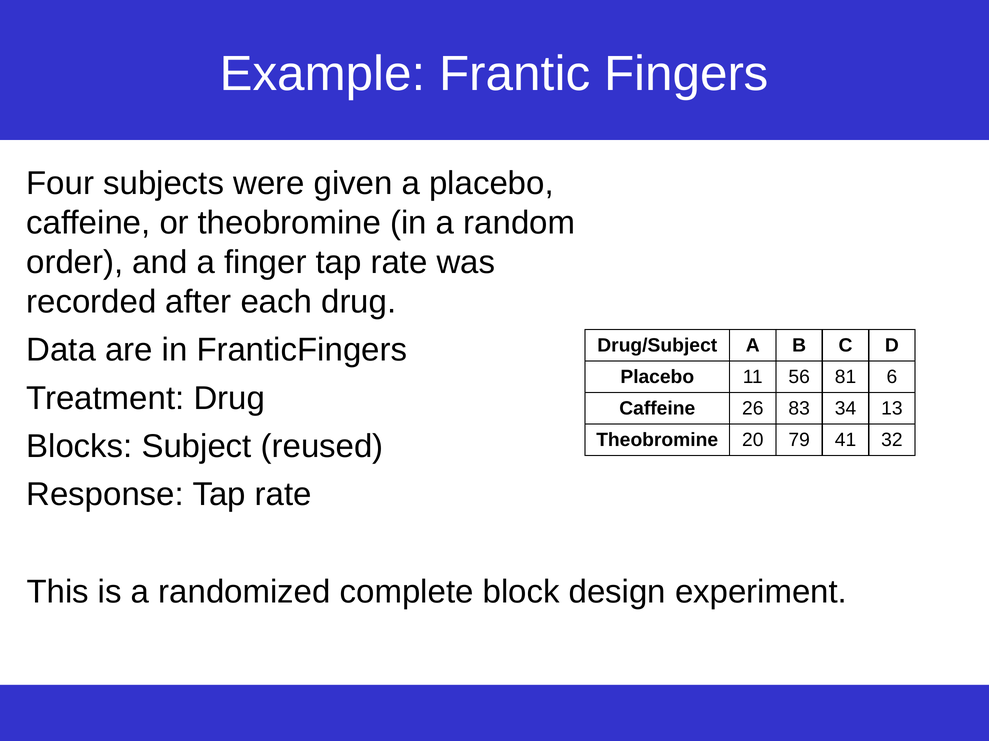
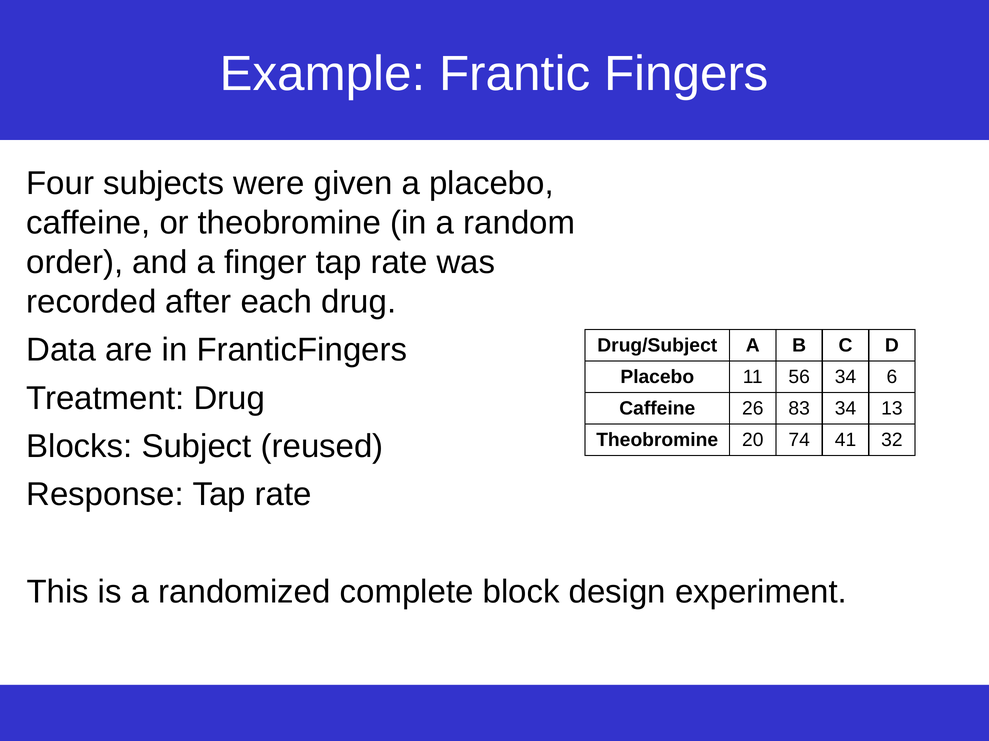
56 81: 81 -> 34
79: 79 -> 74
